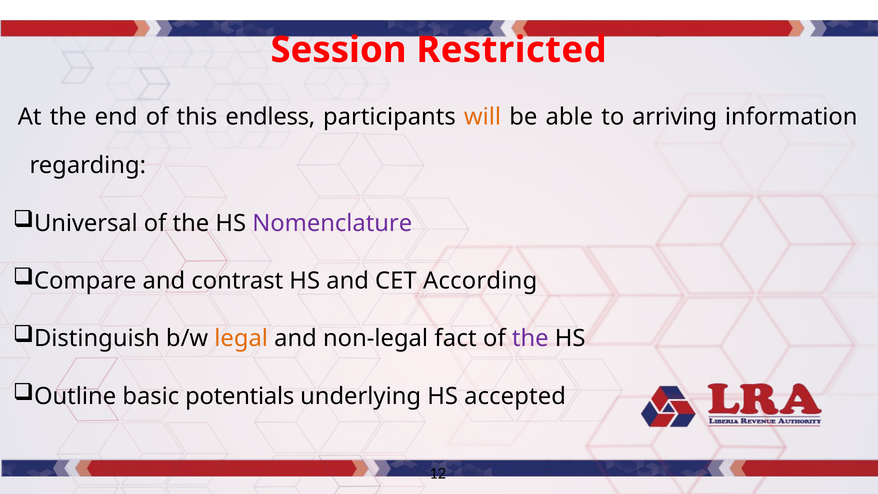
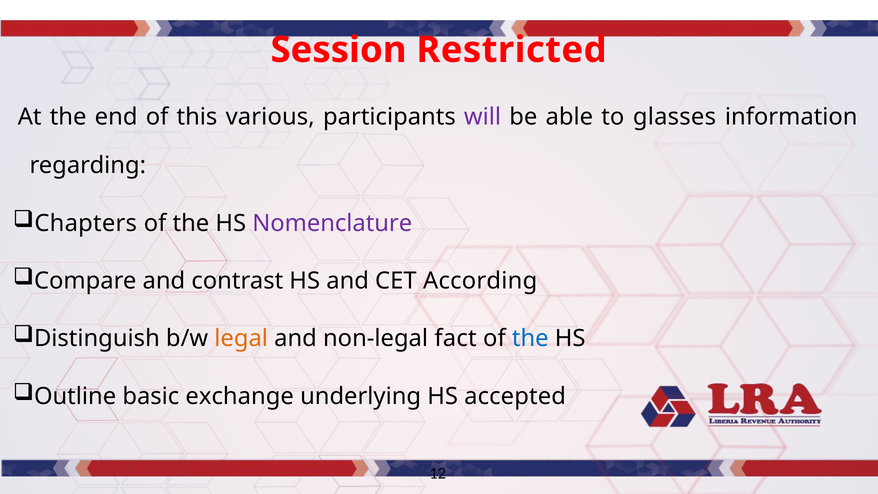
endless: endless -> various
will colour: orange -> purple
arriving: arriving -> glasses
Universal: Universal -> Chapters
the at (530, 338) colour: purple -> blue
potentials: potentials -> exchange
